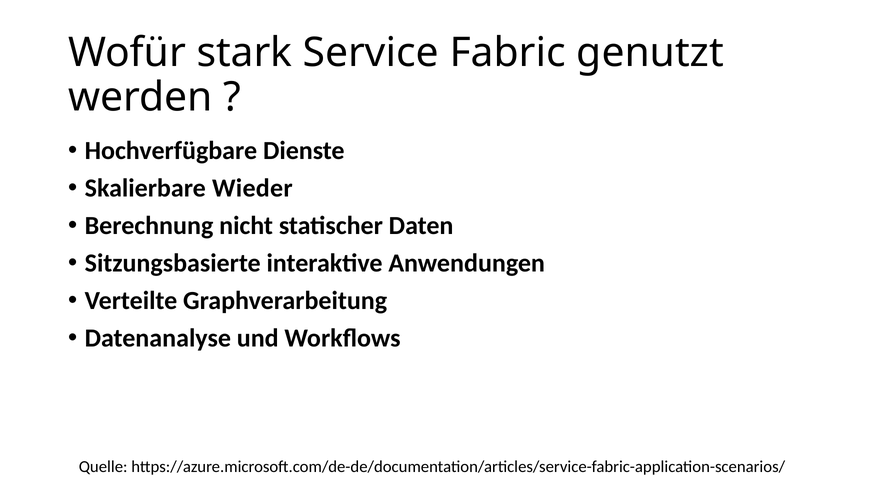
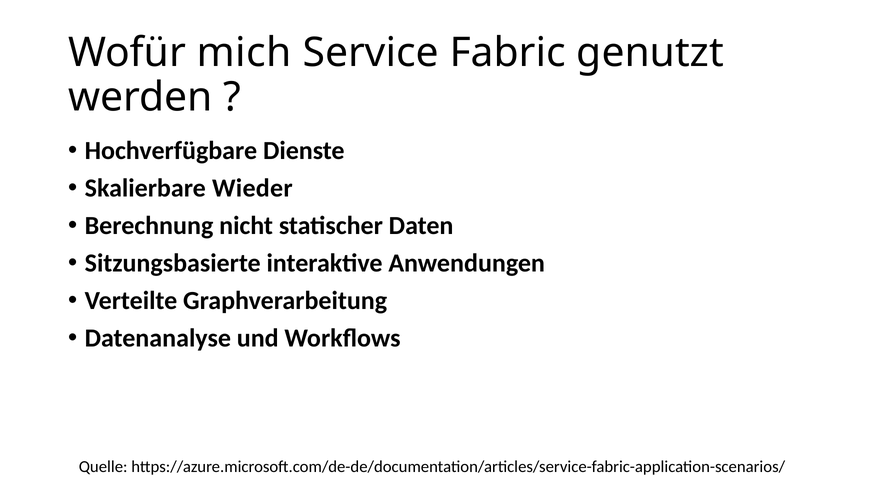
stark: stark -> mich
